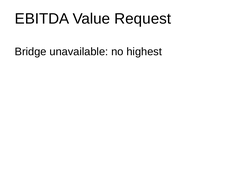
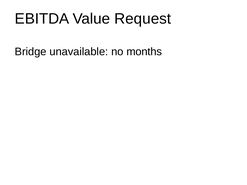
highest: highest -> months
